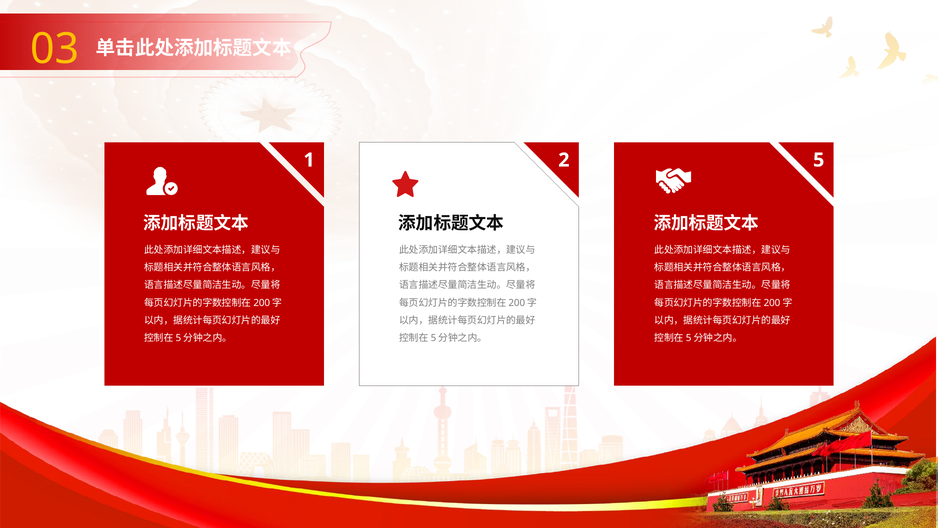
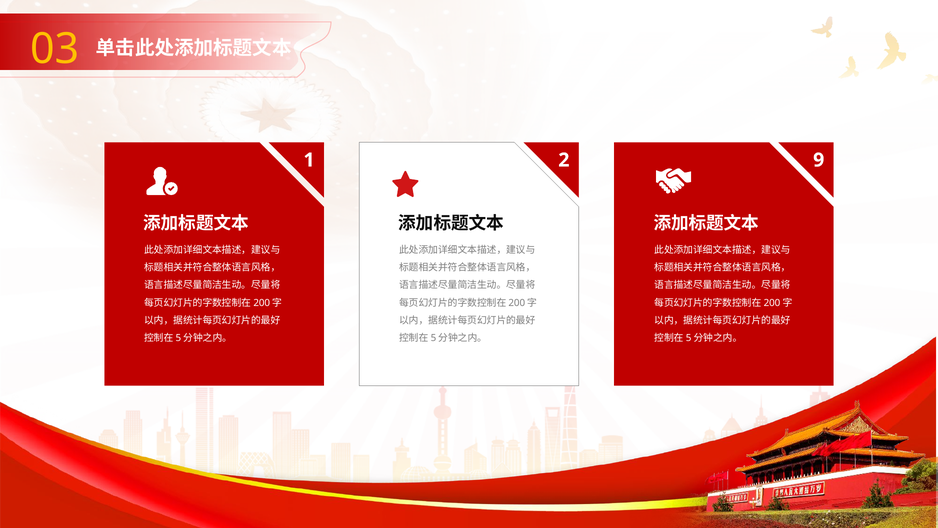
5: 5 -> 9
